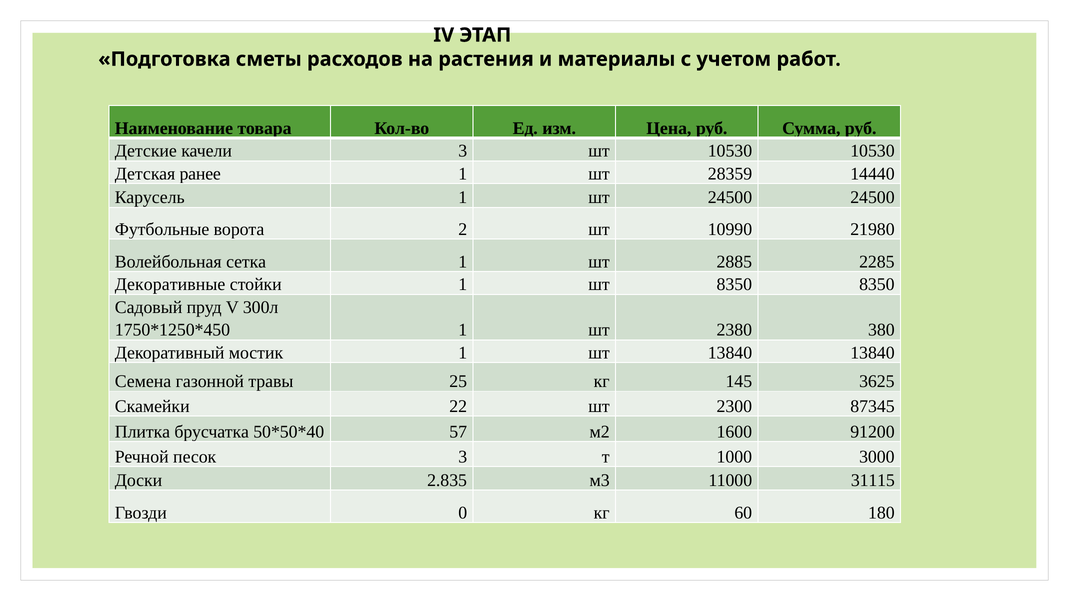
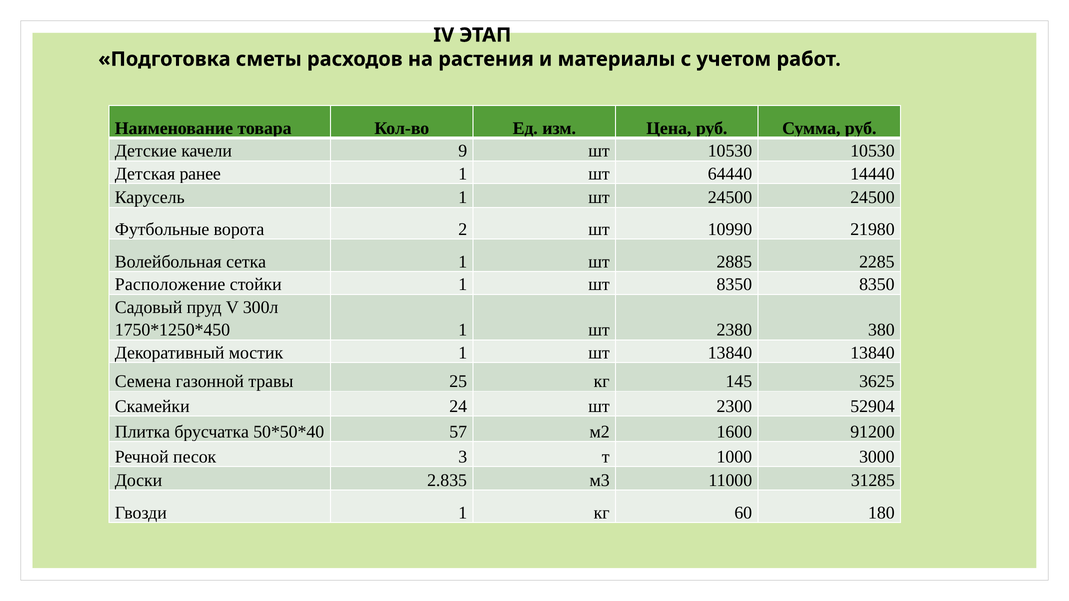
качели 3: 3 -> 9
28359: 28359 -> 64440
Декоративные: Декоративные -> Расположение
22: 22 -> 24
87345: 87345 -> 52904
31115: 31115 -> 31285
Гвозди 0: 0 -> 1
